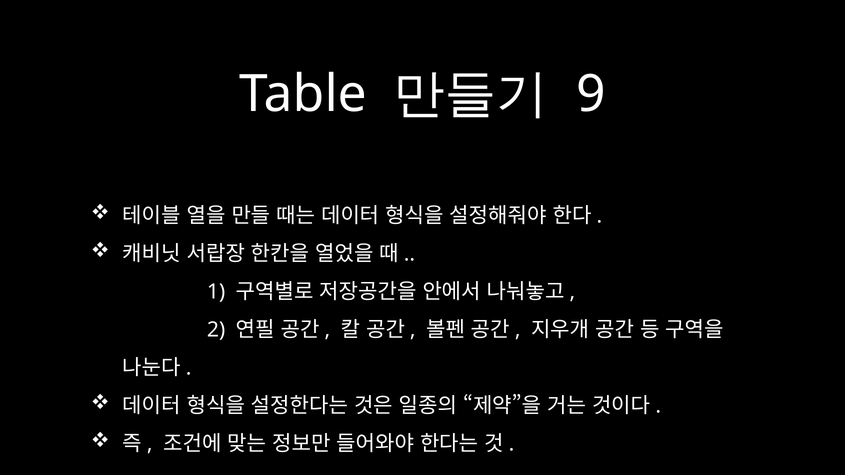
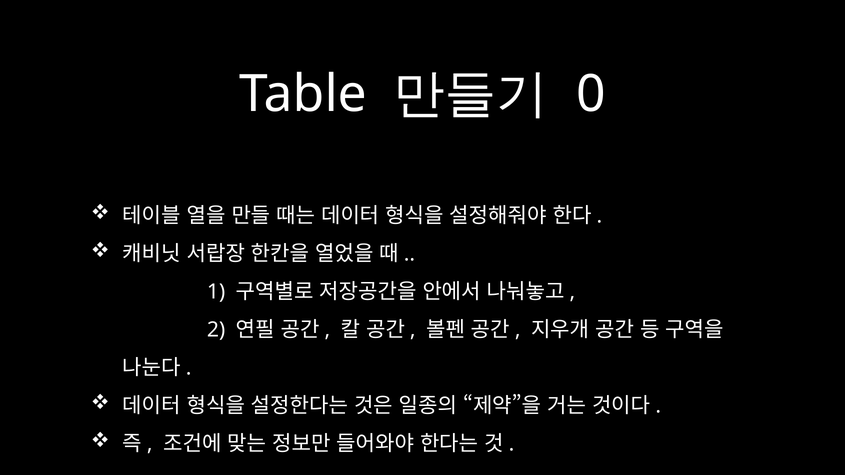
9: 9 -> 0
